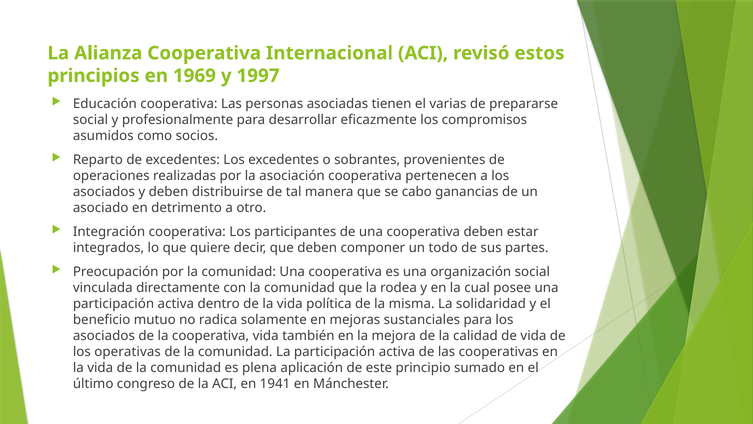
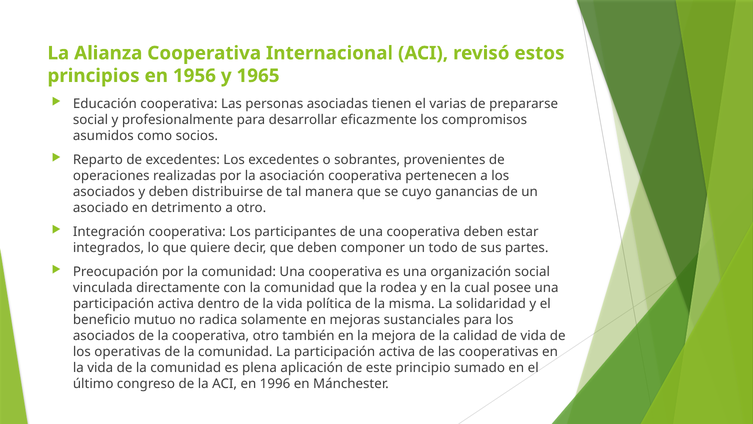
1969: 1969 -> 1956
1997: 1997 -> 1965
cabo: cabo -> cuyo
cooperativa vida: vida -> otro
1941: 1941 -> 1996
